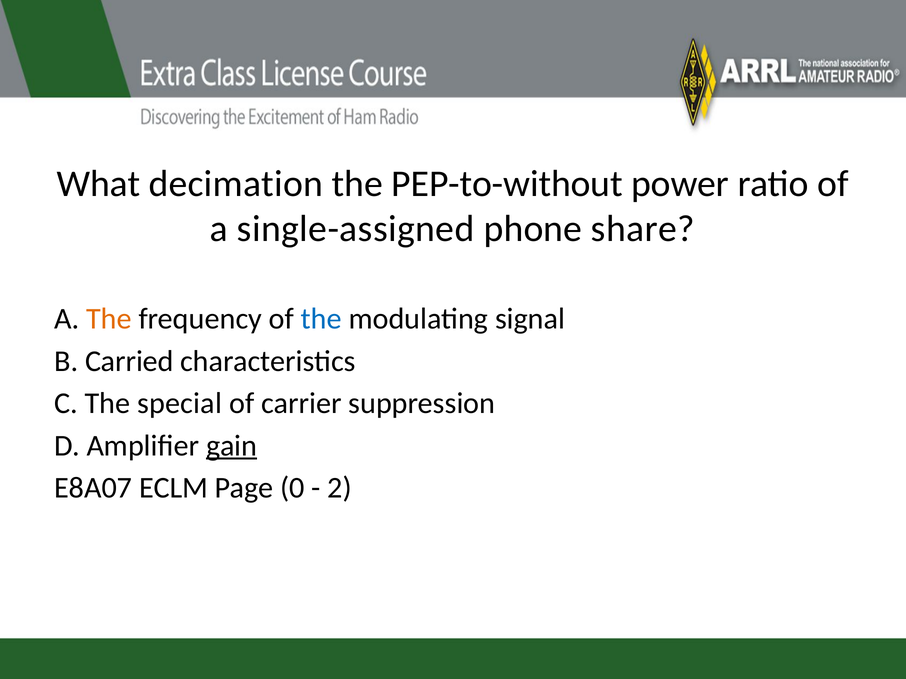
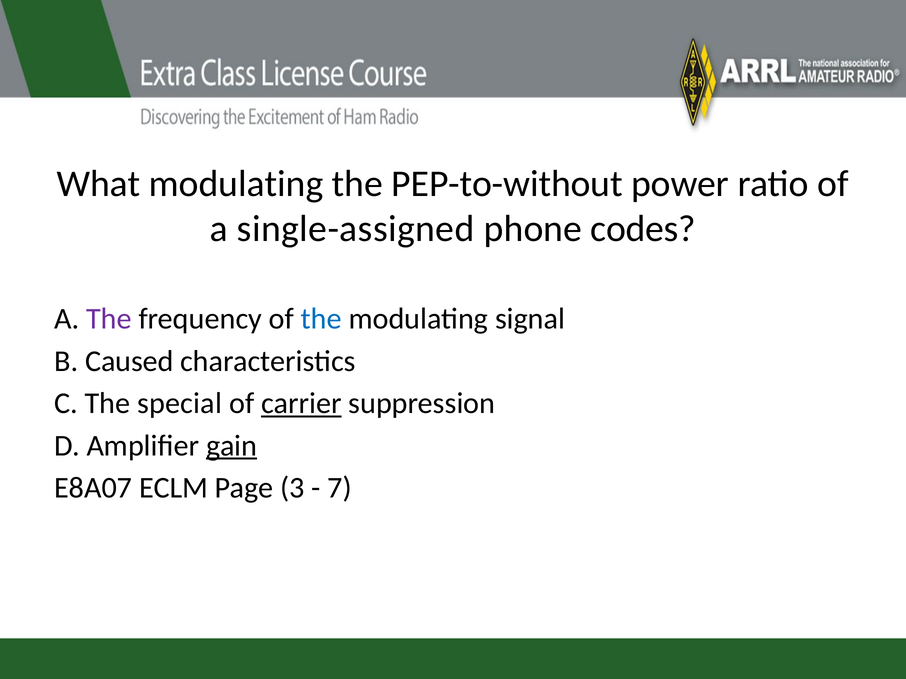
What decimation: decimation -> modulating
share: share -> codes
The at (109, 319) colour: orange -> purple
Carried: Carried -> Caused
carrier underline: none -> present
0: 0 -> 3
2: 2 -> 7
